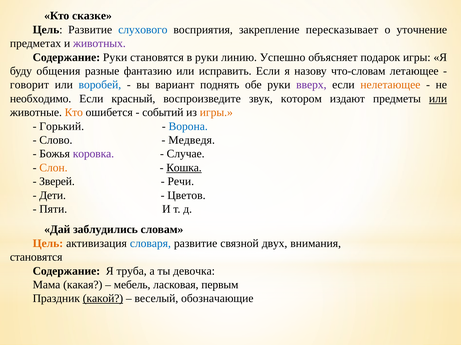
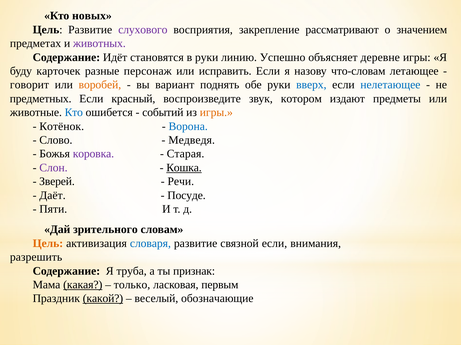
сказке: сказке -> новых
слухового colour: blue -> purple
пересказывает: пересказывает -> рассматривают
уточнение: уточнение -> значением
Содержание Руки: Руки -> Идёт
подарок: подарок -> деревне
общения: общения -> карточек
фантазию: фантазию -> персонаж
воробей colour: blue -> orange
вверх colour: purple -> blue
нелетающее colour: orange -> blue
необходимо: необходимо -> предметных
или at (438, 99) underline: present -> none
Кто at (74, 113) colour: orange -> blue
Горький: Горький -> Котёнок
Случае: Случае -> Старая
Слон colour: orange -> purple
Дети: Дети -> Даёт
Цветов: Цветов -> Посуде
заблудились: заблудились -> зрительного
связной двух: двух -> если
становятся at (36, 258): становятся -> разрешить
девочка: девочка -> признак
какая underline: none -> present
мебель: мебель -> только
